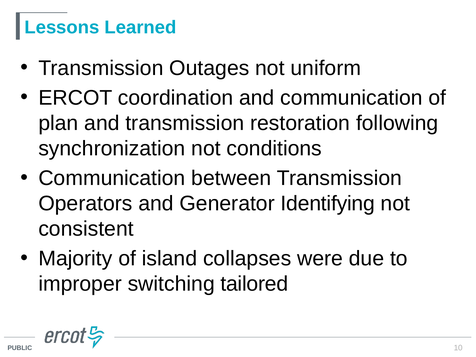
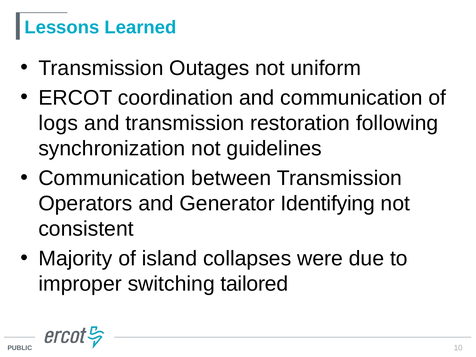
plan: plan -> logs
conditions: conditions -> guidelines
